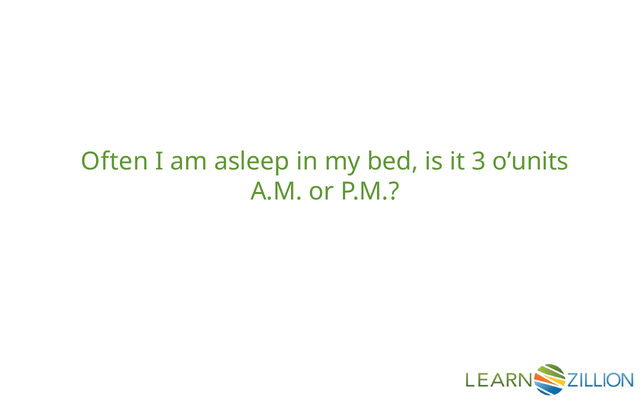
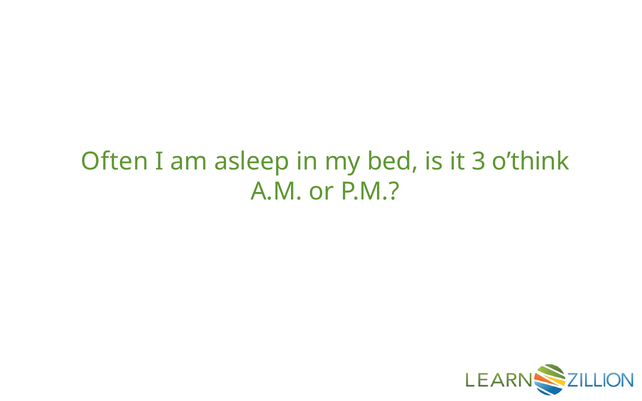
o’units: o’units -> o’think
